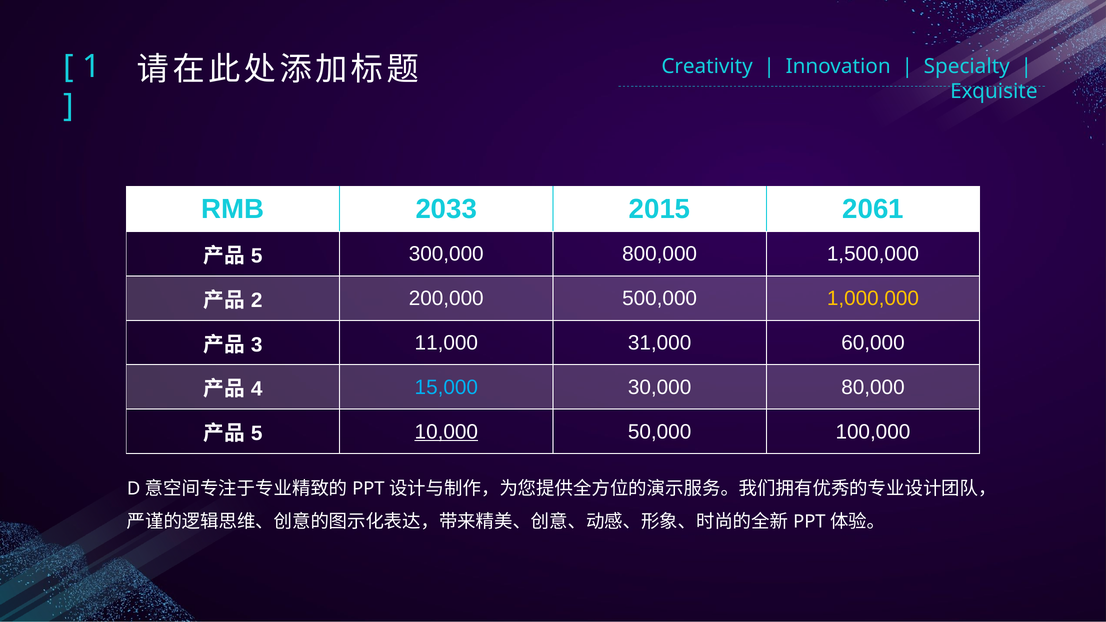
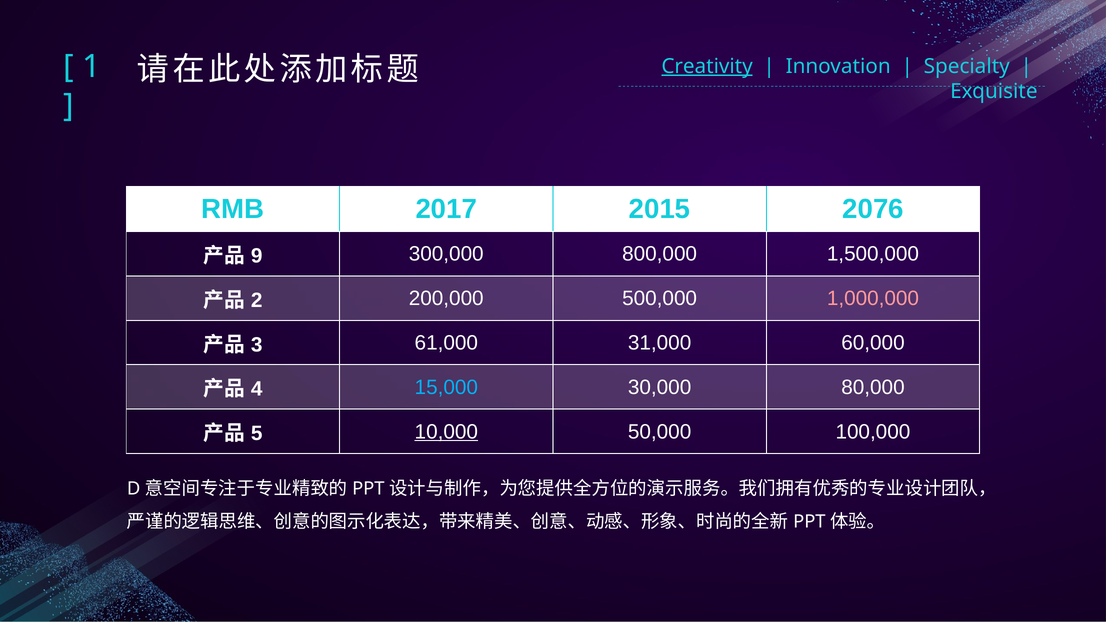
Creativity underline: none -> present
2033: 2033 -> 2017
2061: 2061 -> 2076
5 at (257, 256): 5 -> 9
1,000,000 colour: yellow -> pink
11,000: 11,000 -> 61,000
